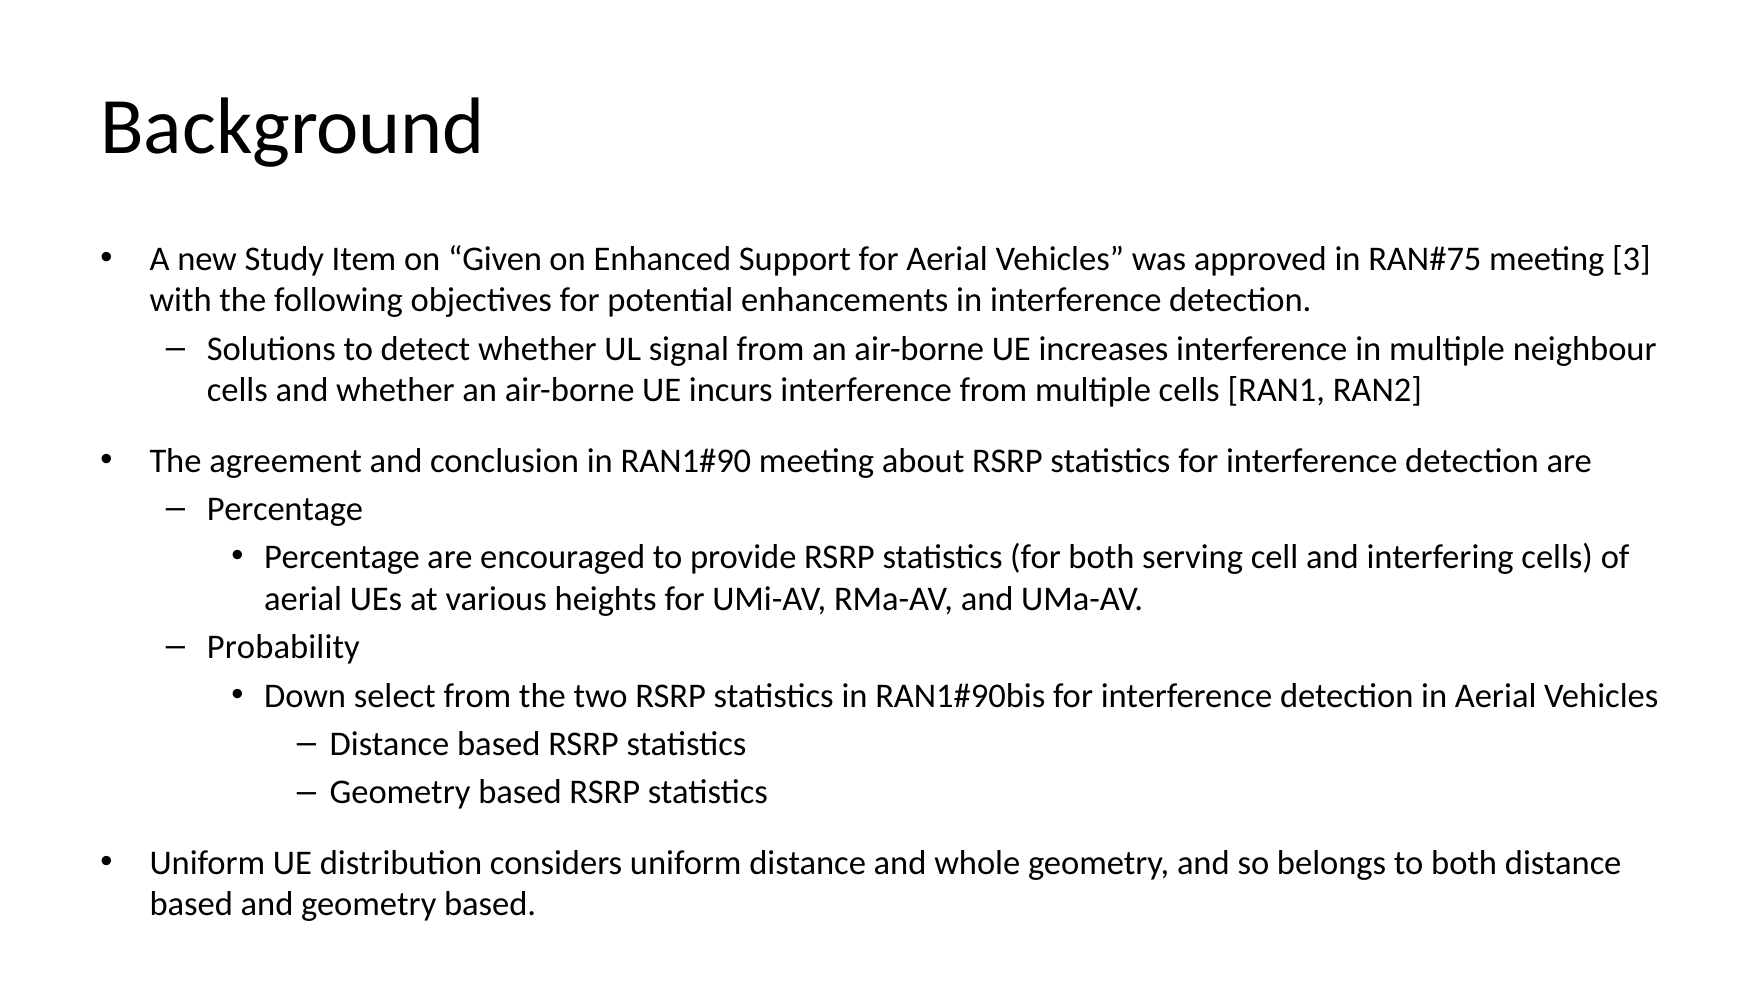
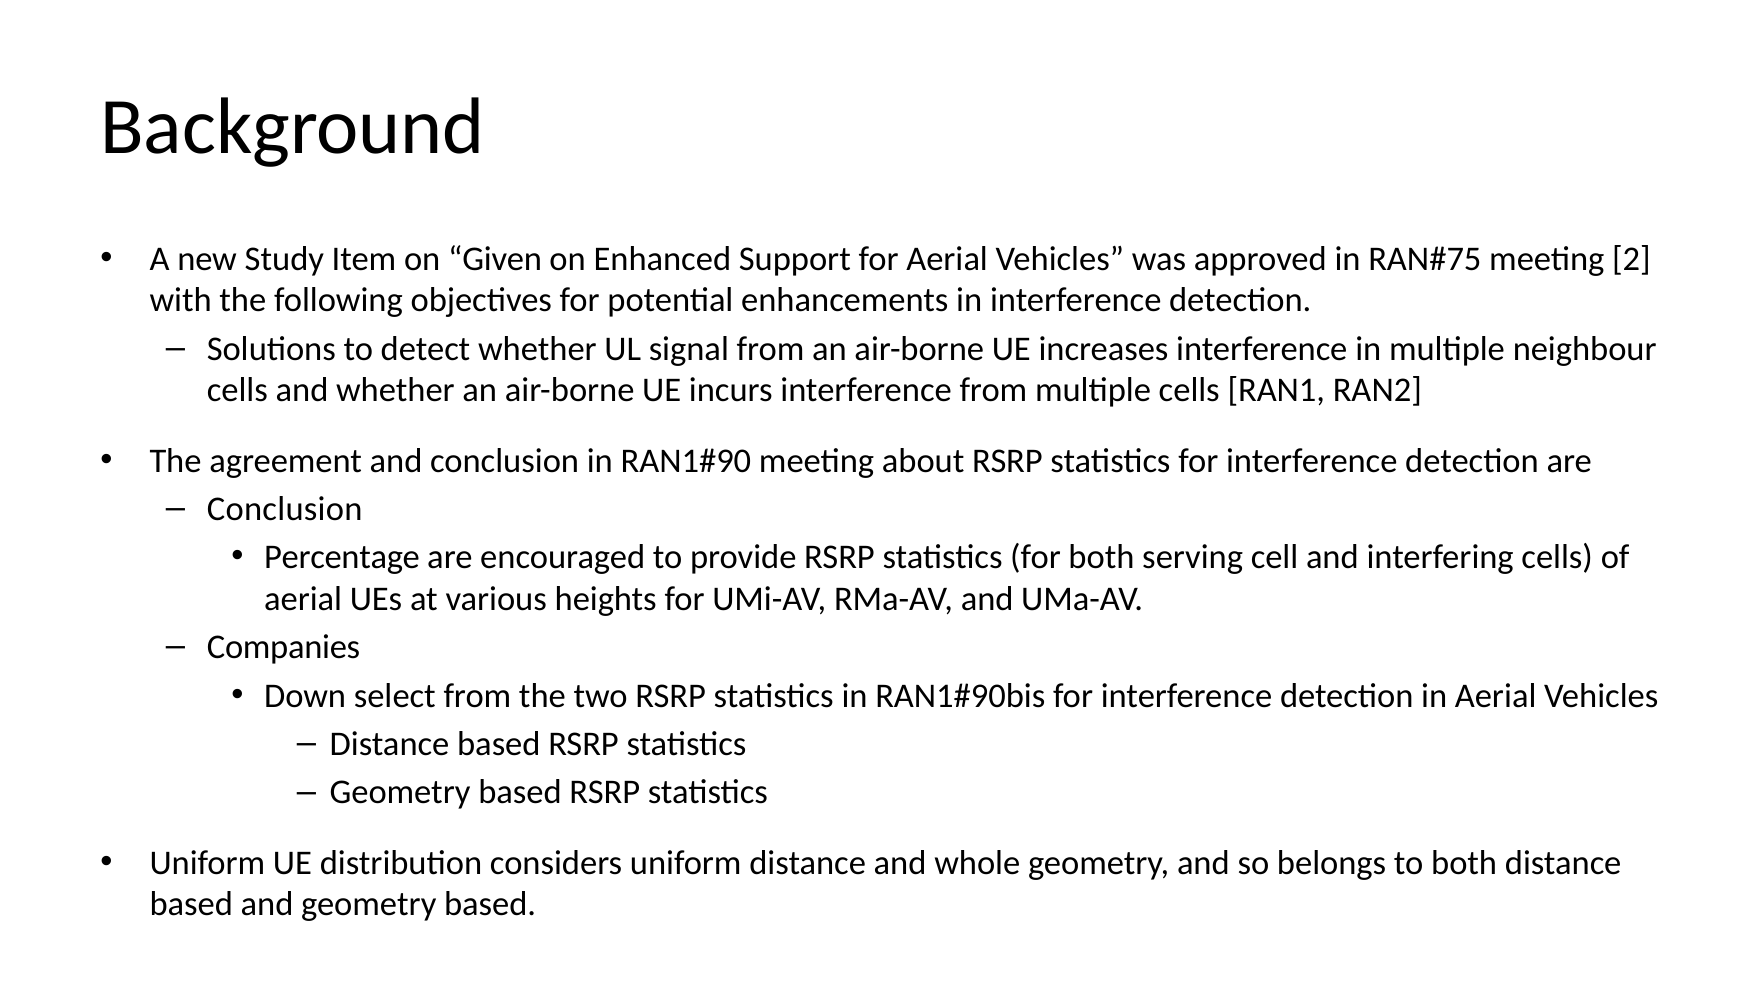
3: 3 -> 2
Percentage at (285, 509): Percentage -> Conclusion
Probability: Probability -> Companies
